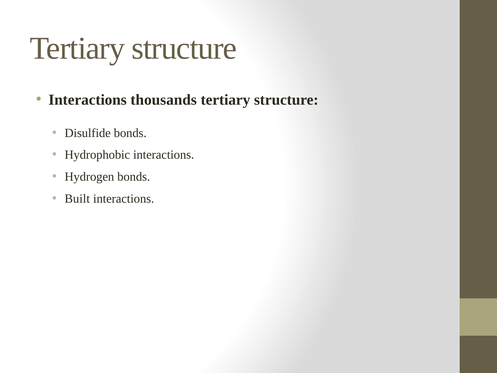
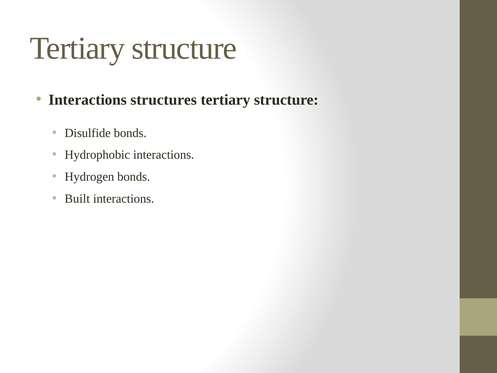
thousands: thousands -> structures
